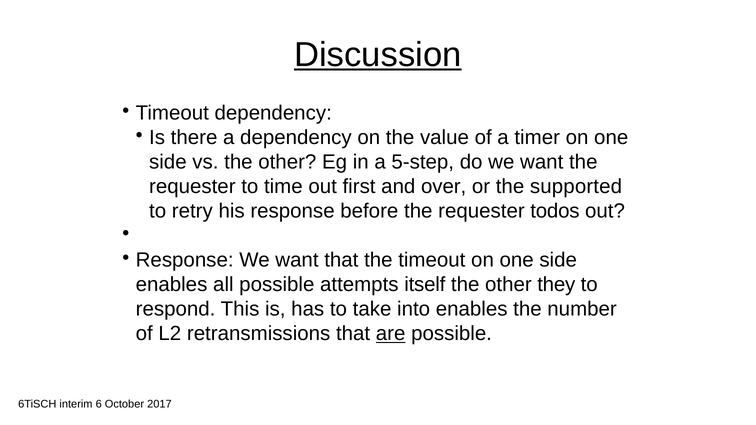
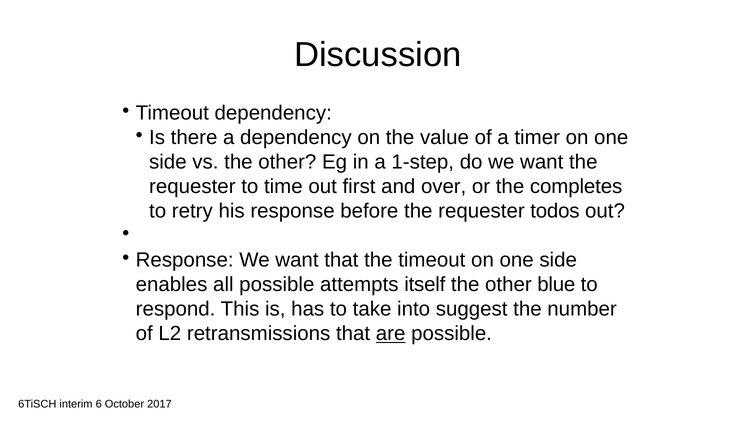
Discussion underline: present -> none
5-step: 5-step -> 1-step
supported: supported -> completes
they: they -> blue
into enables: enables -> suggest
